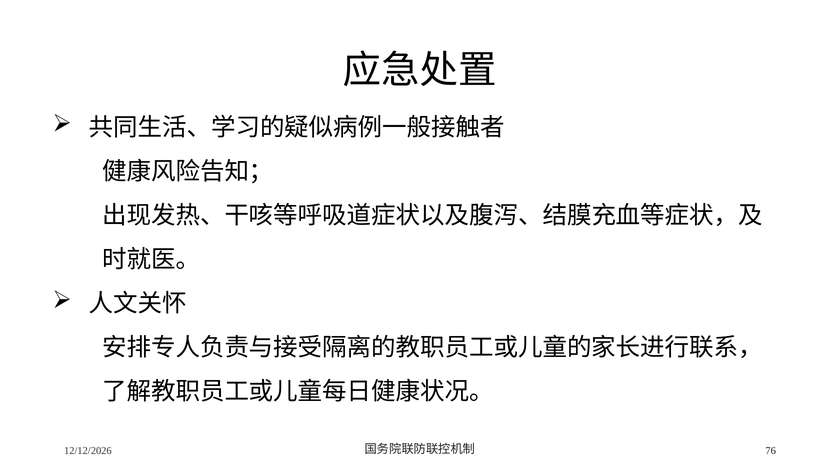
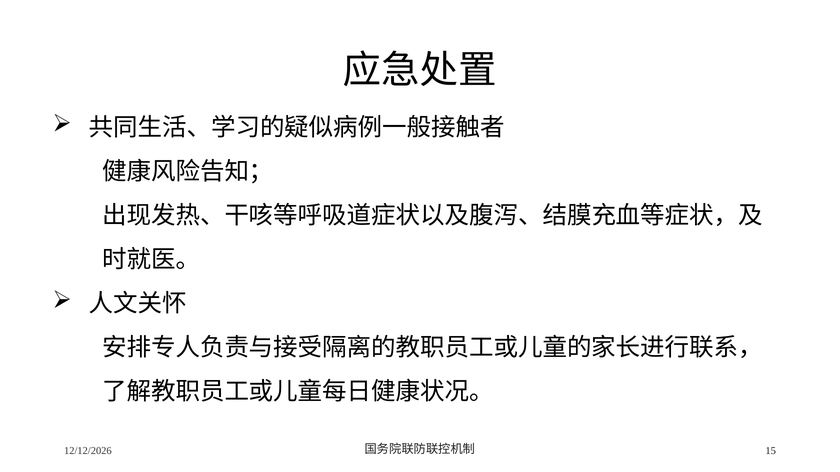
76: 76 -> 15
